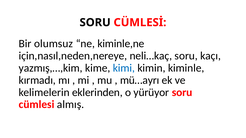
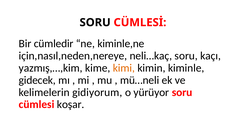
olumsuz: olumsuz -> cümledir
kimi colour: blue -> orange
kırmadı: kırmadı -> gidecek
mü…ayrı: mü…ayrı -> mü…neli
eklerinden: eklerinden -> gidiyorum
almış: almış -> koşar
